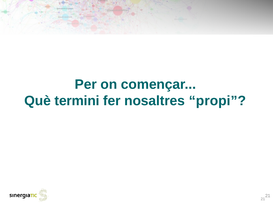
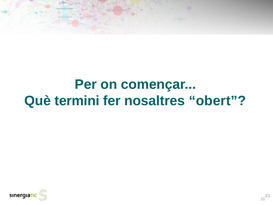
propi: propi -> obert
